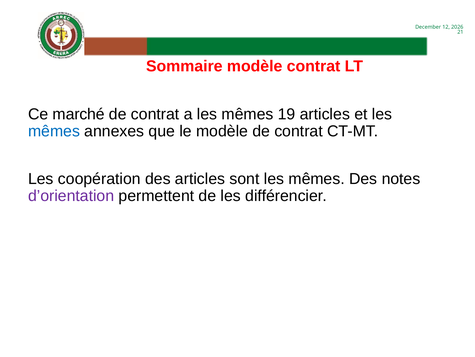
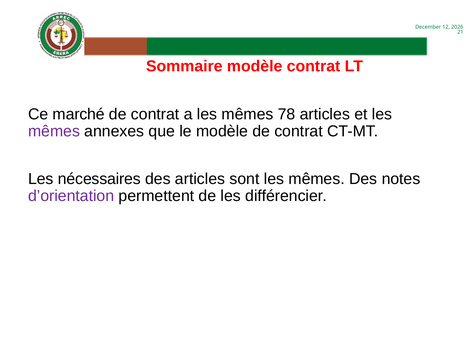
19: 19 -> 78
mêmes at (54, 131) colour: blue -> purple
coopération: coopération -> nécessaires
